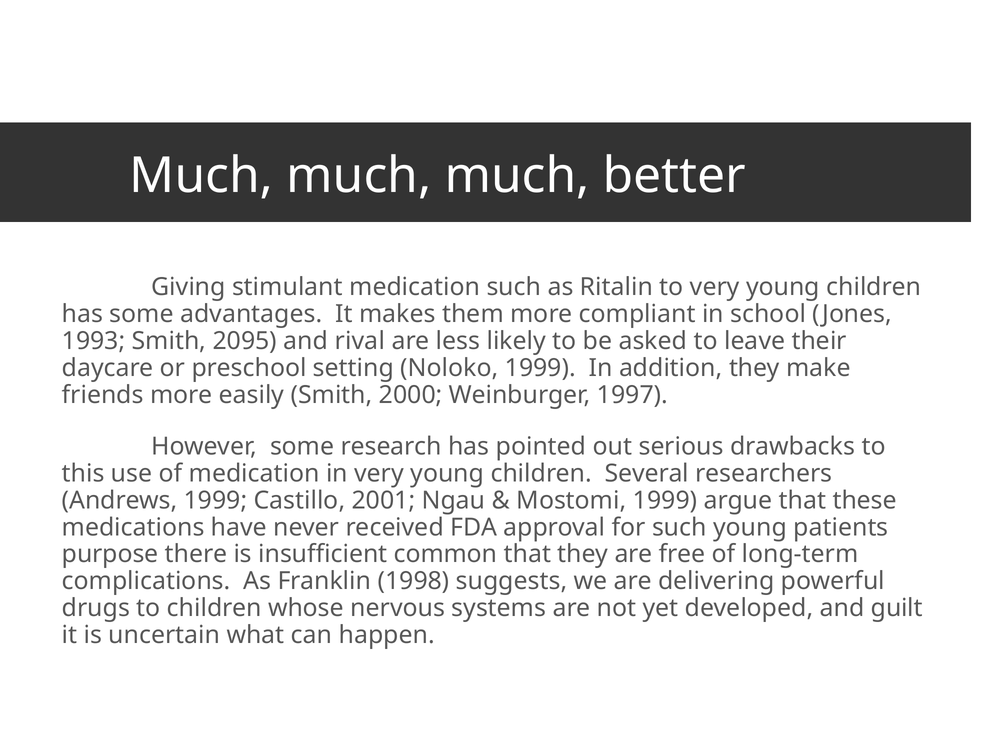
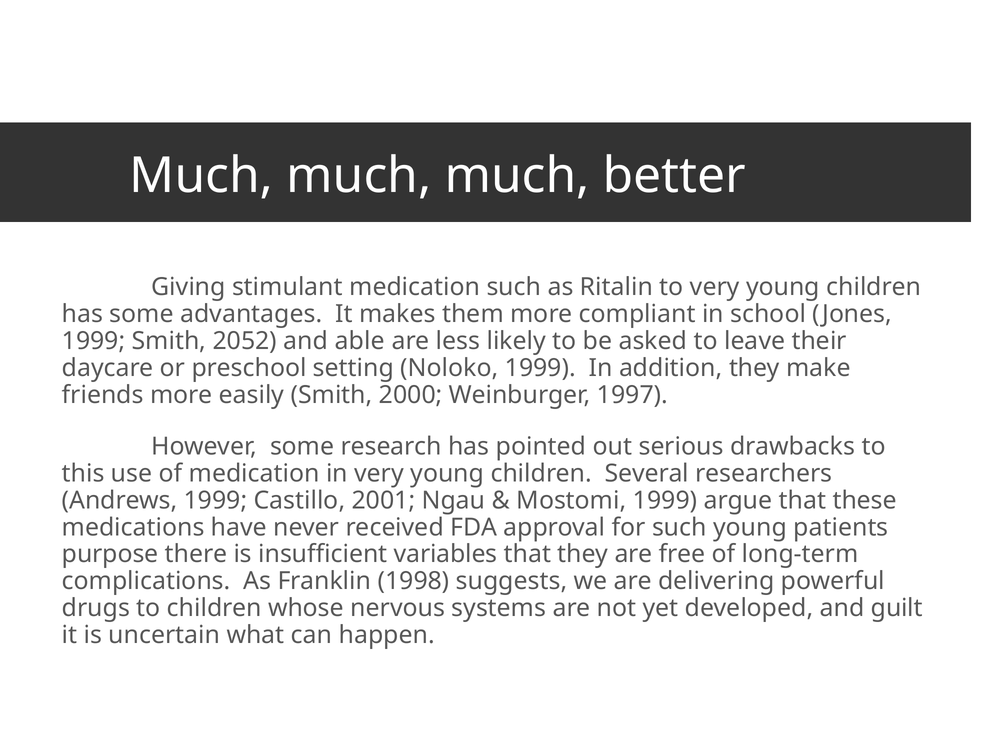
1993 at (94, 341): 1993 -> 1999
2095: 2095 -> 2052
rival: rival -> able
common: common -> variables
